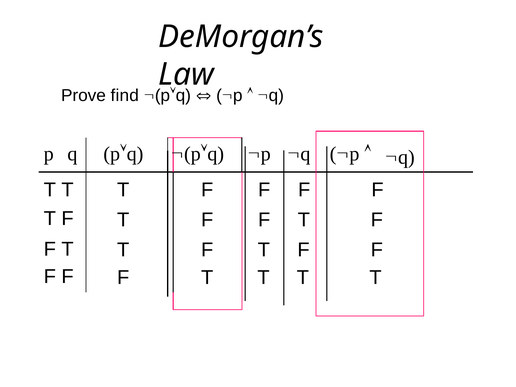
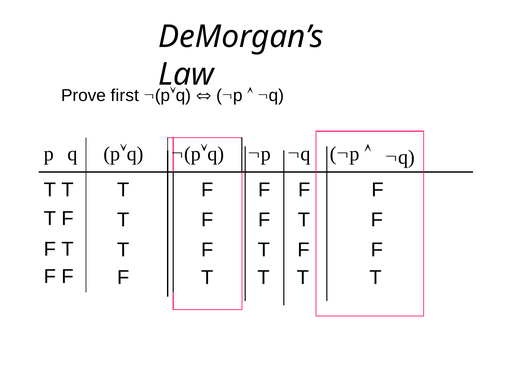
find: find -> first
